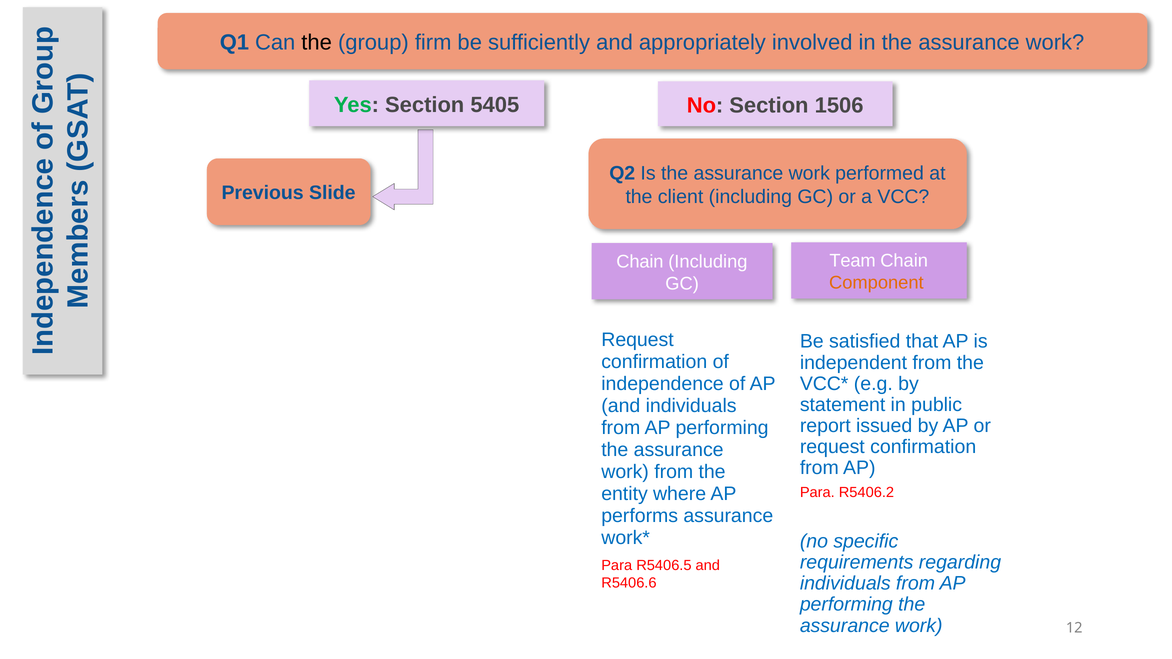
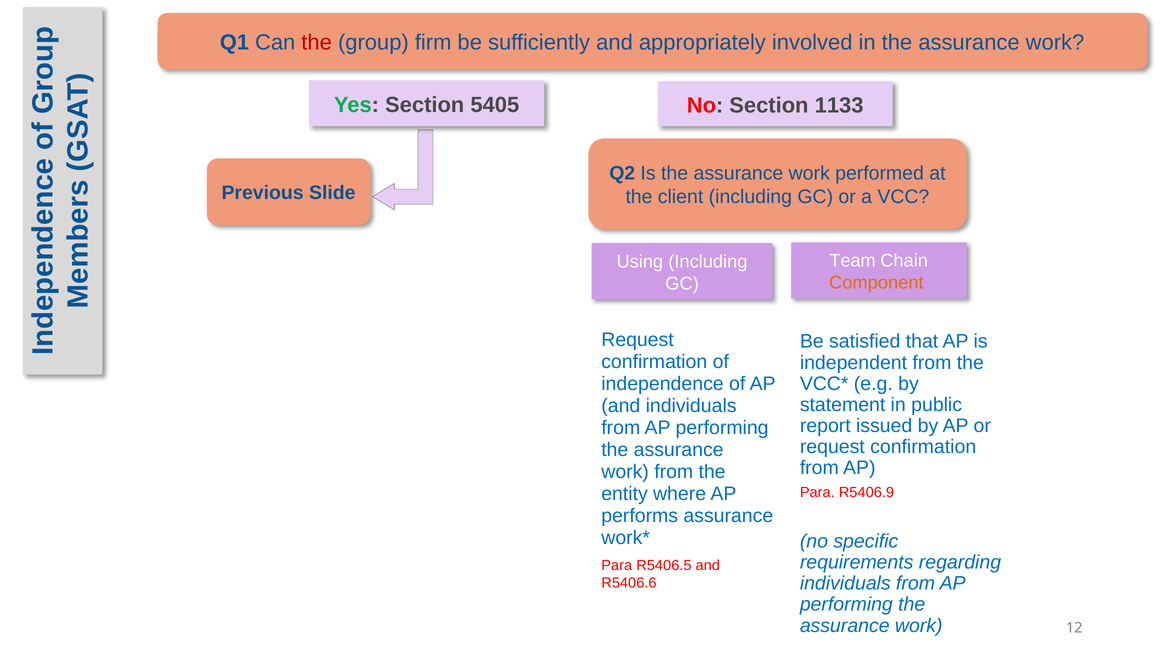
the at (317, 43) colour: black -> red
1506: 1506 -> 1133
Chain at (640, 262): Chain -> Using
R5406.2: R5406.2 -> R5406.9
